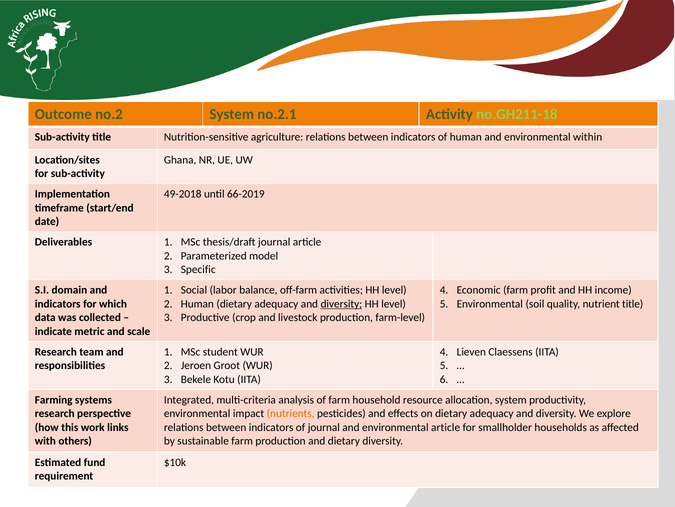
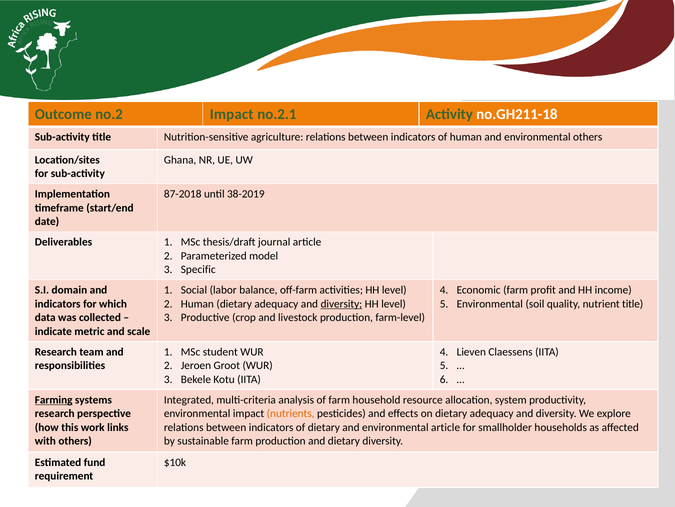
no.2 System: System -> Impact
no.GH211-18 colour: light green -> white
environmental within: within -> others
49-2018: 49-2018 -> 87-2018
66-2019: 66-2019 -> 38-2019
Farming underline: none -> present
of journal: journal -> dietary
